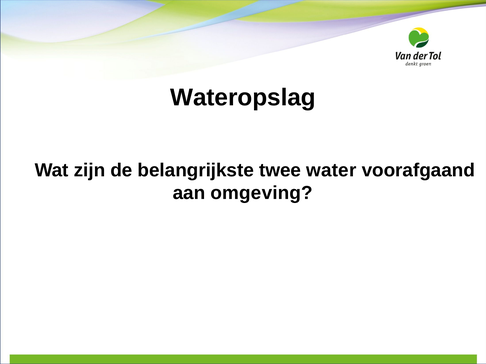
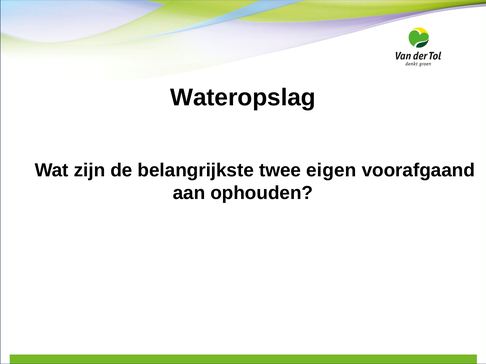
water: water -> eigen
omgeving: omgeving -> ophouden
